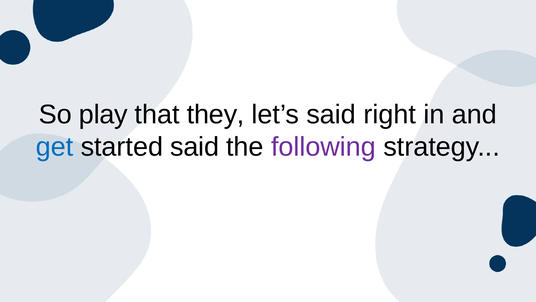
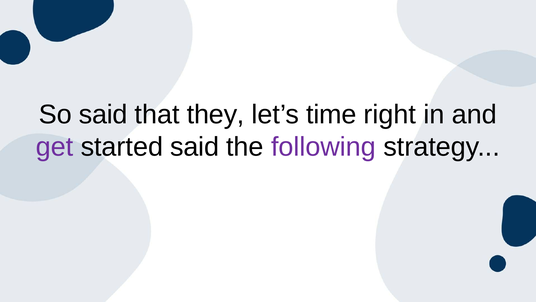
So play: play -> said
let’s said: said -> time
get colour: blue -> purple
